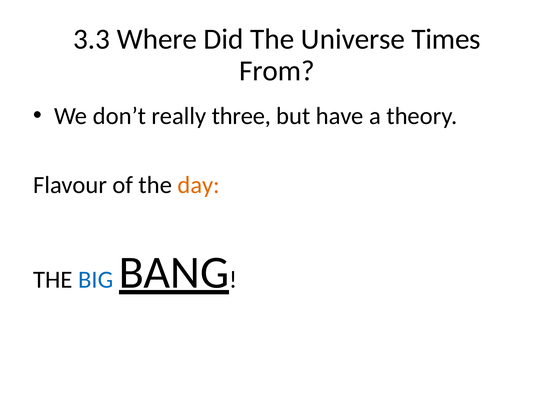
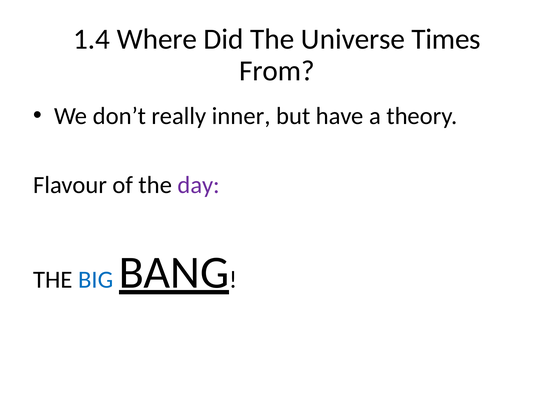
3.3: 3.3 -> 1.4
three: three -> inner
day colour: orange -> purple
